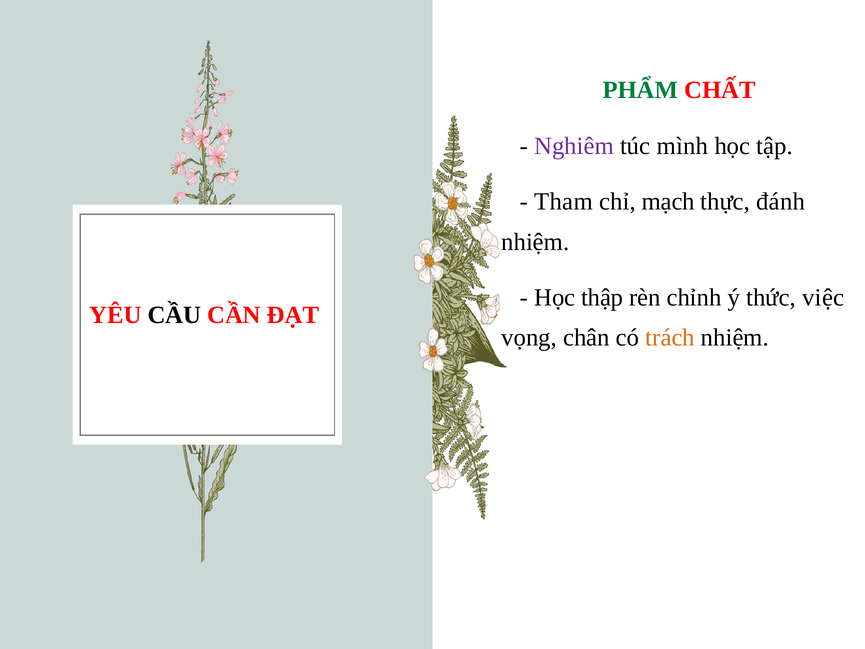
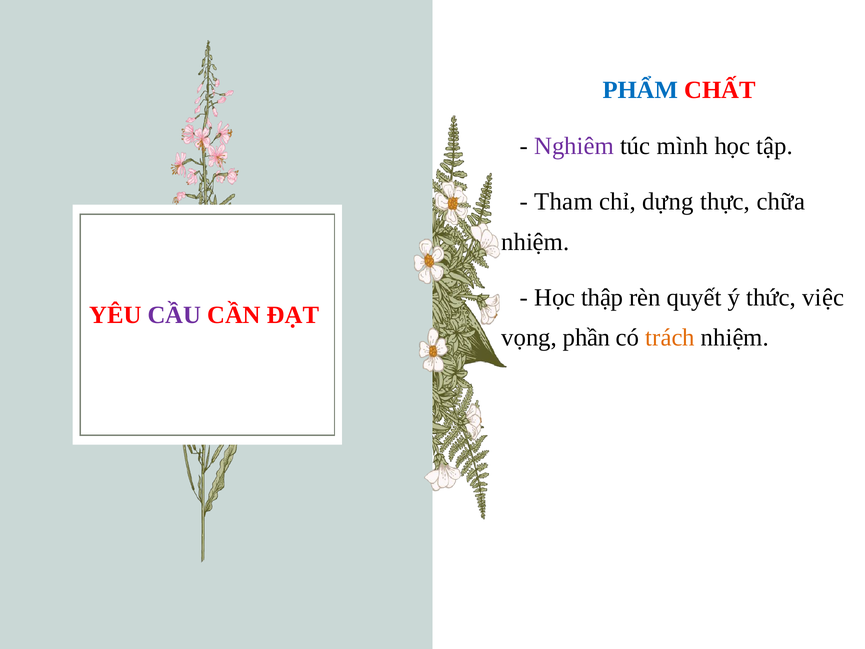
PHẨM colour: green -> blue
mạch: mạch -> dựng
đánh: đánh -> chữa
chỉnh: chỉnh -> quyết
CẦU colour: black -> purple
chân: chân -> phần
